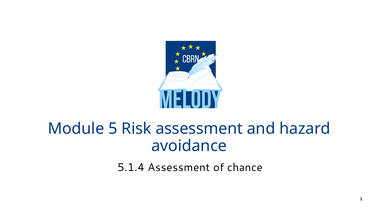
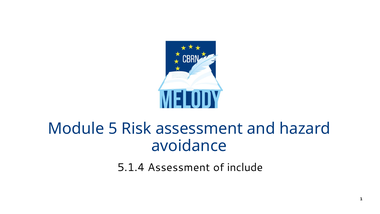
chance: chance -> include
